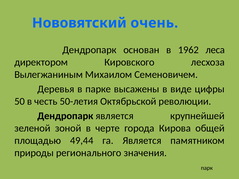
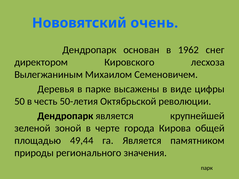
леса: леса -> снег
